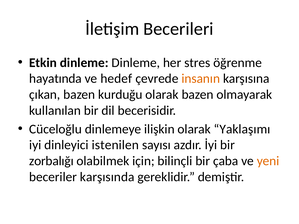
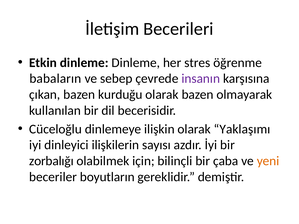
hayatında: hayatında -> babaların
hedef: hedef -> sebep
insanın colour: orange -> purple
istenilen: istenilen -> ilişkilerin
karşısında: karşısında -> boyutların
